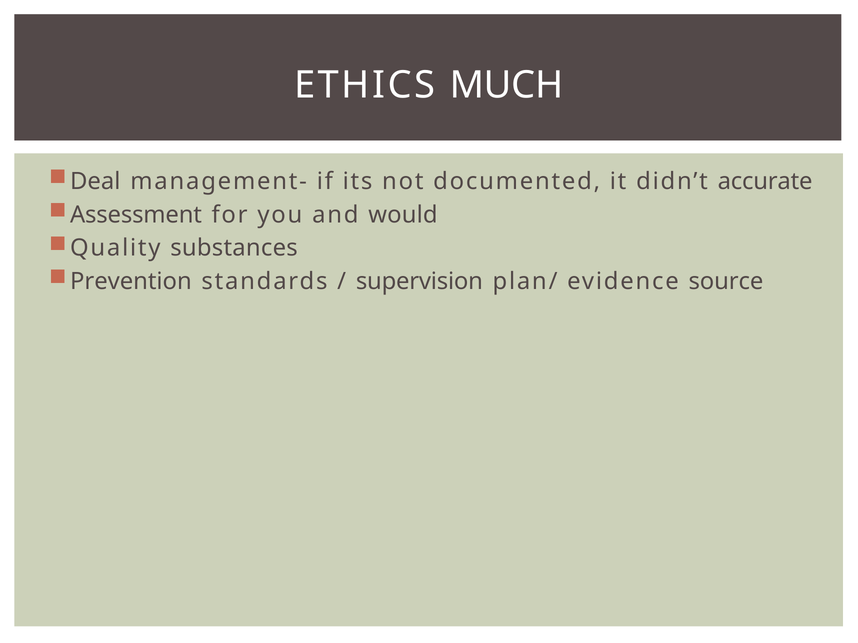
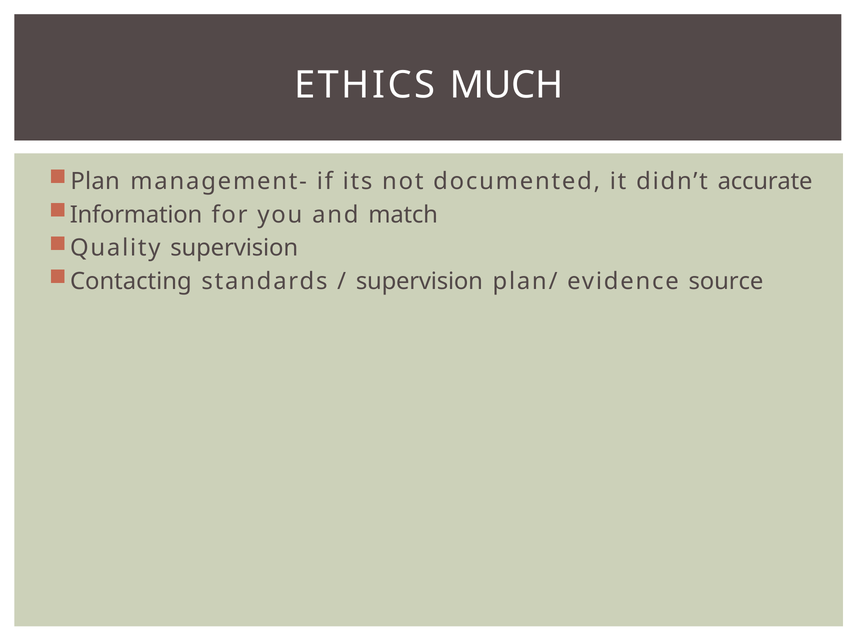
Deal: Deal -> Plan
Assessment: Assessment -> Information
would: would -> match
Quality substances: substances -> supervision
Prevention: Prevention -> Contacting
